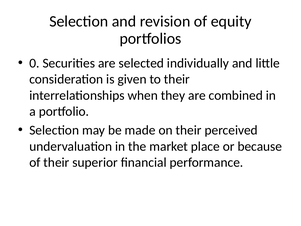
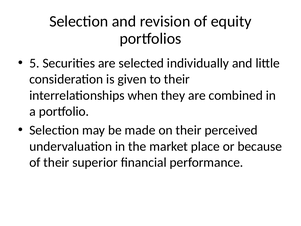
0: 0 -> 5
